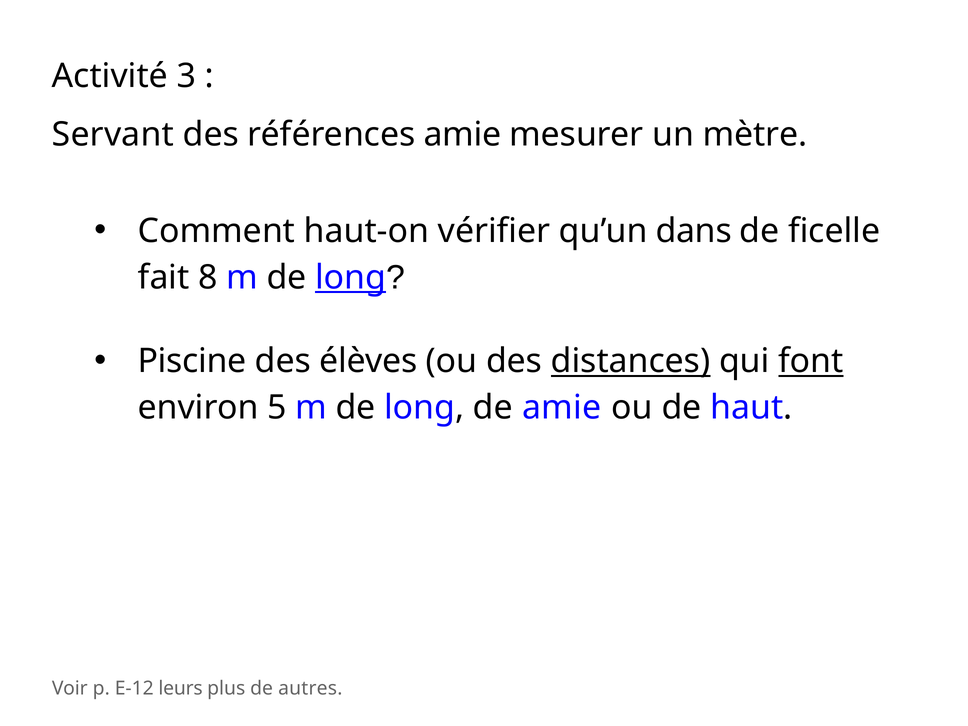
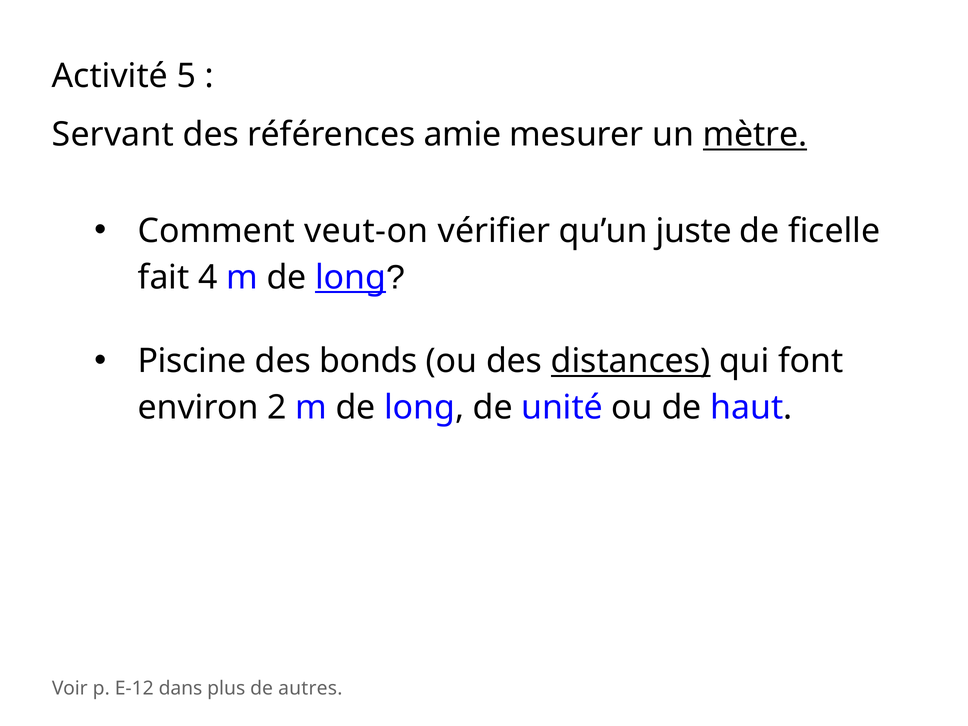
3: 3 -> 5
mètre underline: none -> present
haut-on: haut-on -> veut-on
dans: dans -> juste
8: 8 -> 4
élèves: élèves -> bonds
font underline: present -> none
5: 5 -> 2
de amie: amie -> unité
leurs: leurs -> dans
